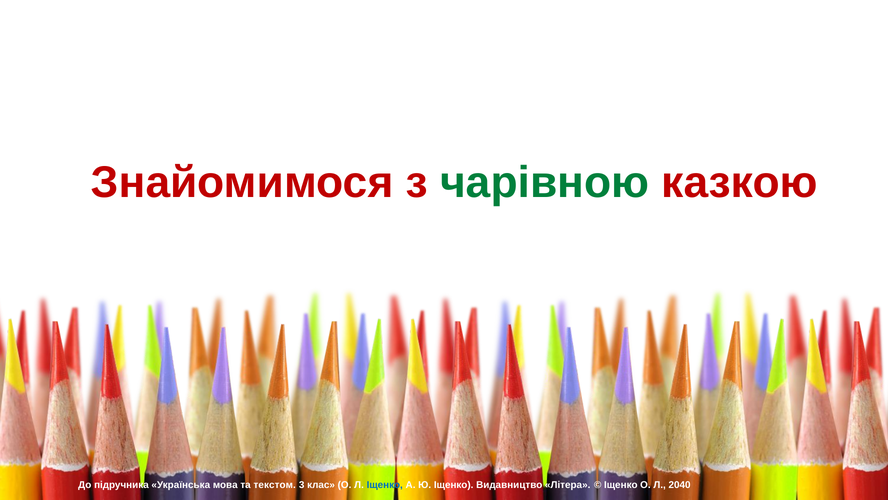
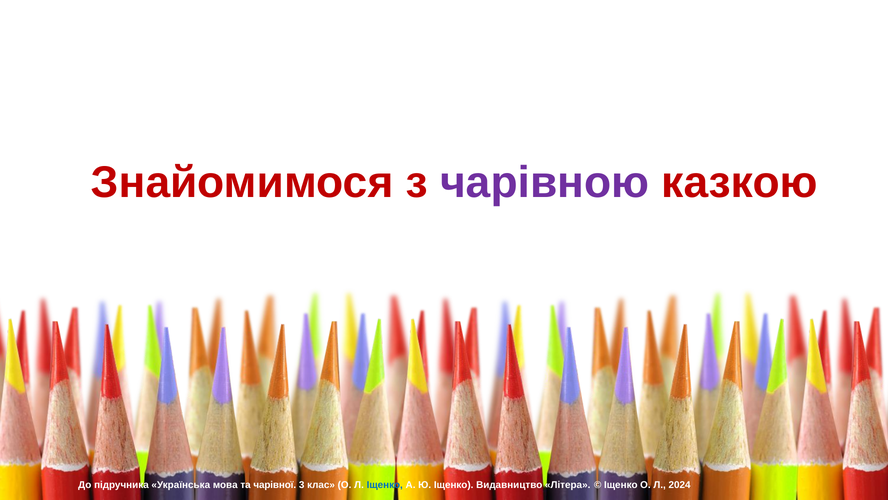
чарівною colour: green -> purple
текстом: текстом -> чарівної
2040: 2040 -> 2024
